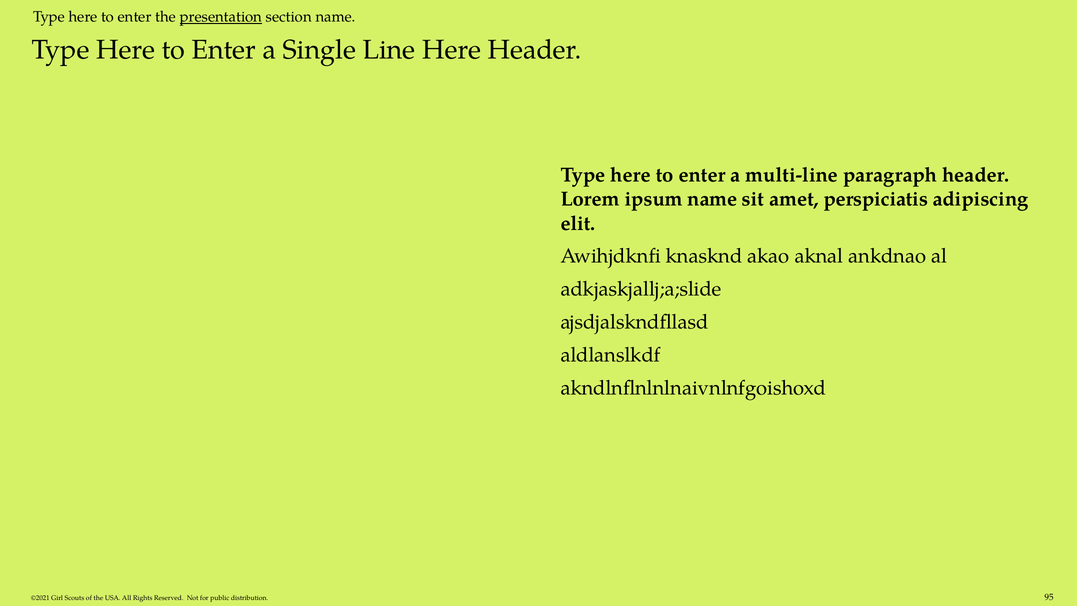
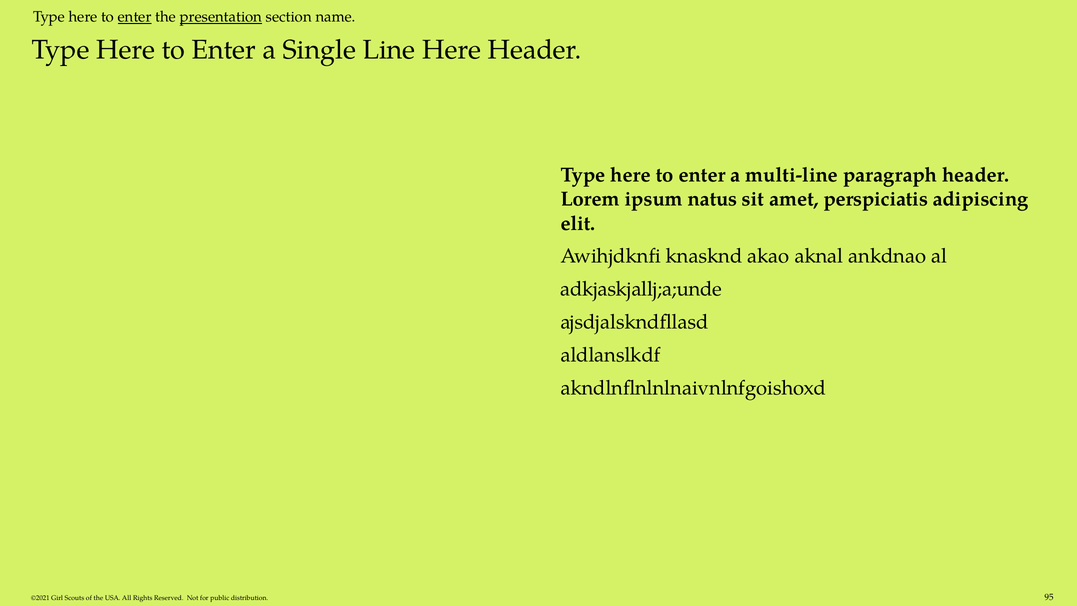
enter at (135, 17) underline: none -> present
ipsum name: name -> natus
adkjaskjallj;a;slide: adkjaskjallj;a;slide -> adkjaskjallj;a;unde
